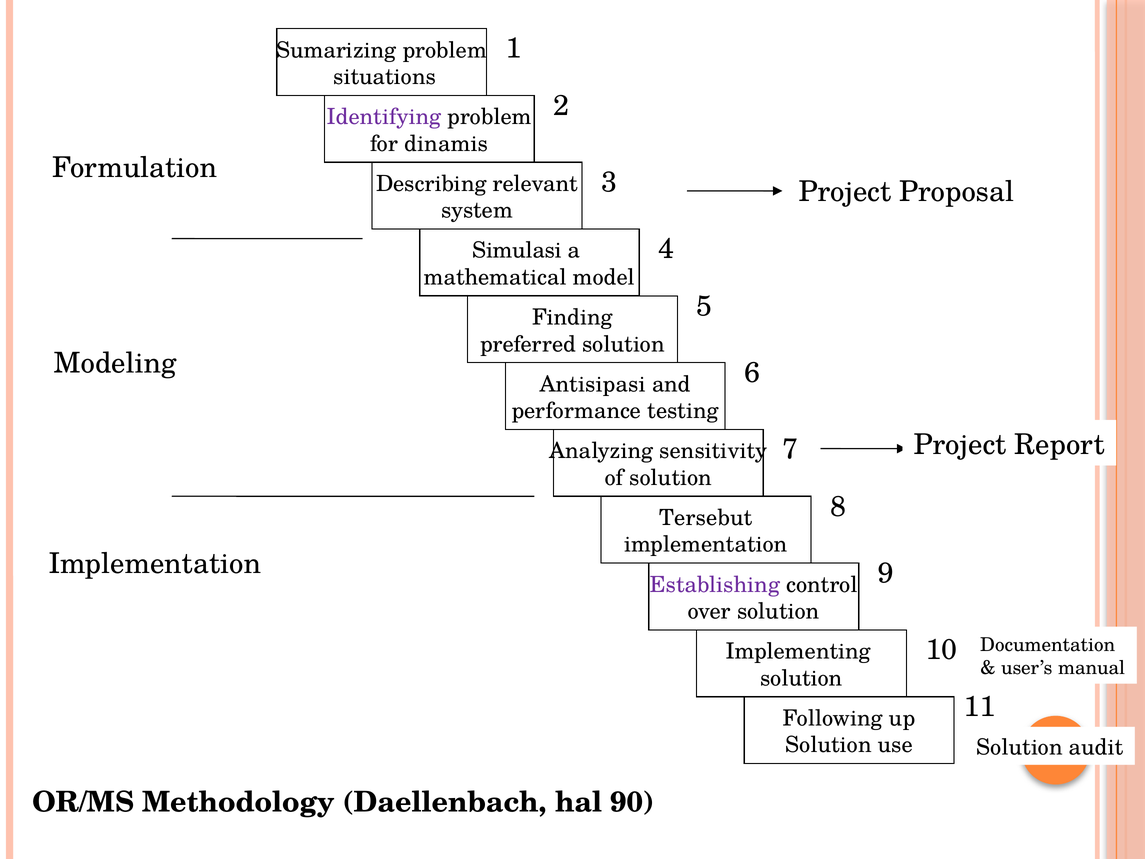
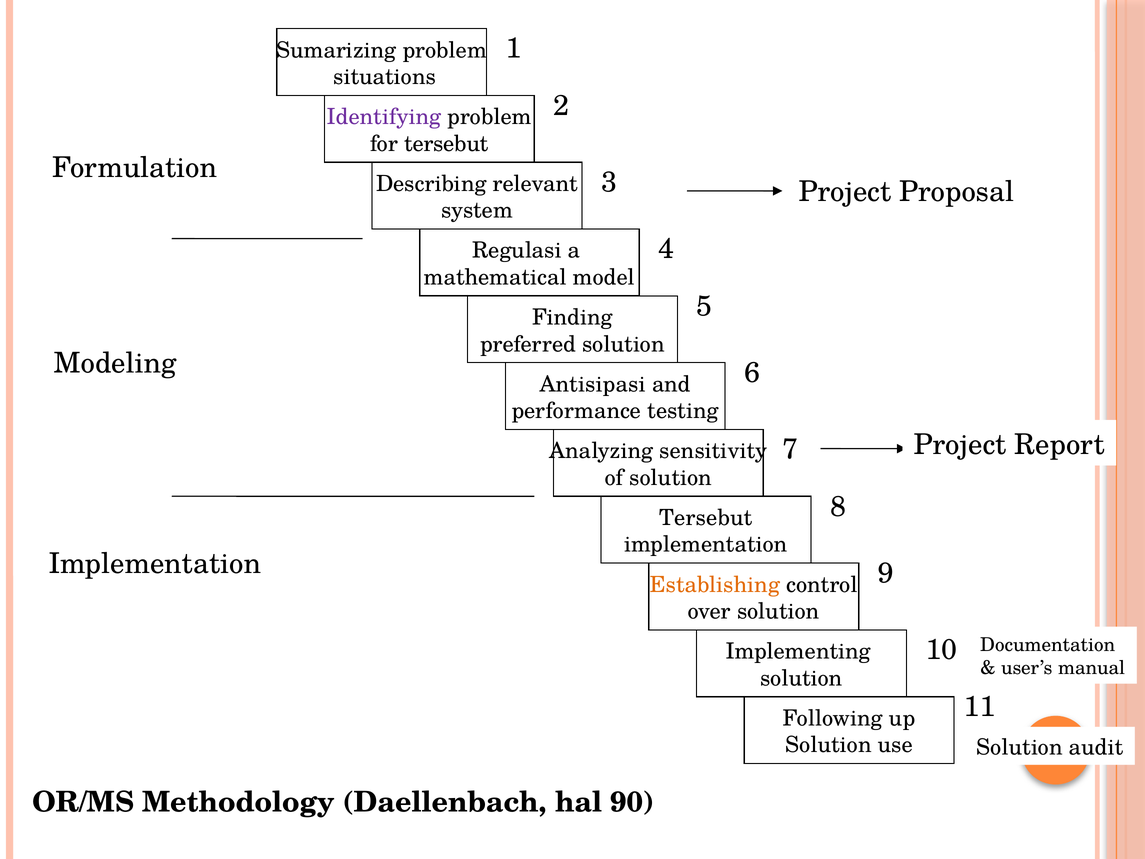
for dinamis: dinamis -> tersebut
Simulasi: Simulasi -> Regulasi
Establishing colour: purple -> orange
